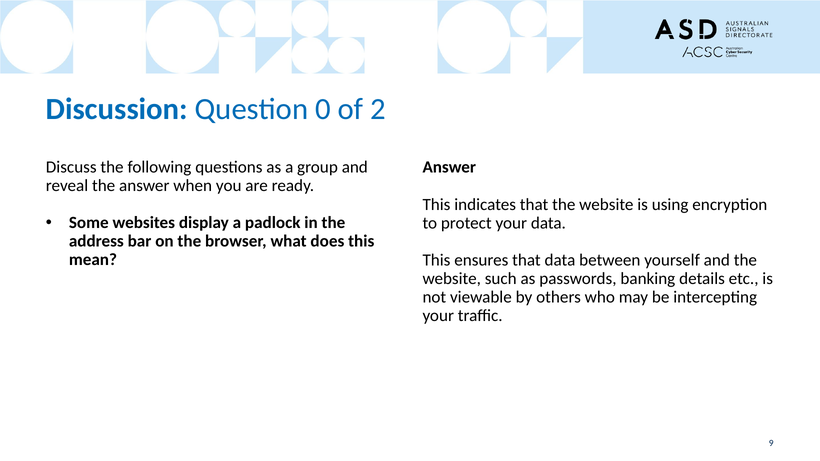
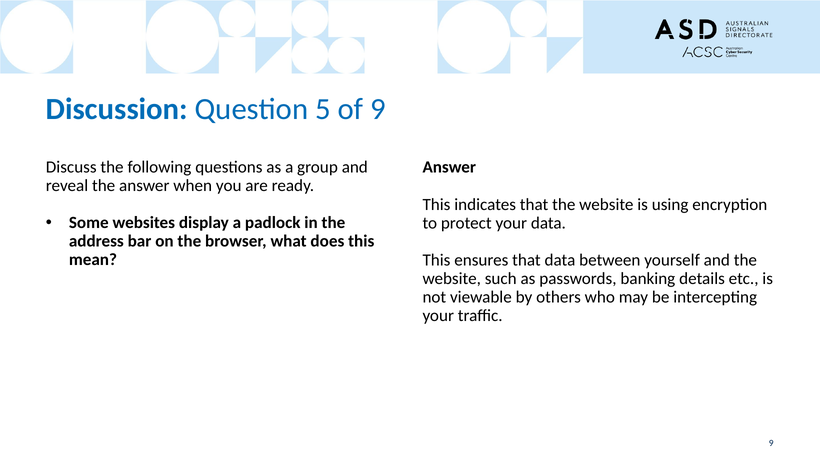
0: 0 -> 5
of 2: 2 -> 9
